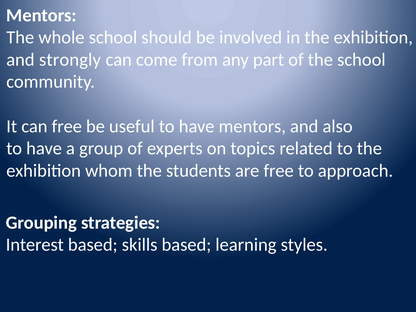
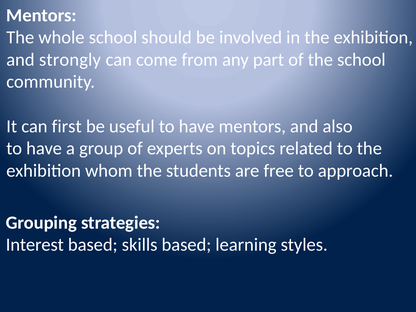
can free: free -> first
